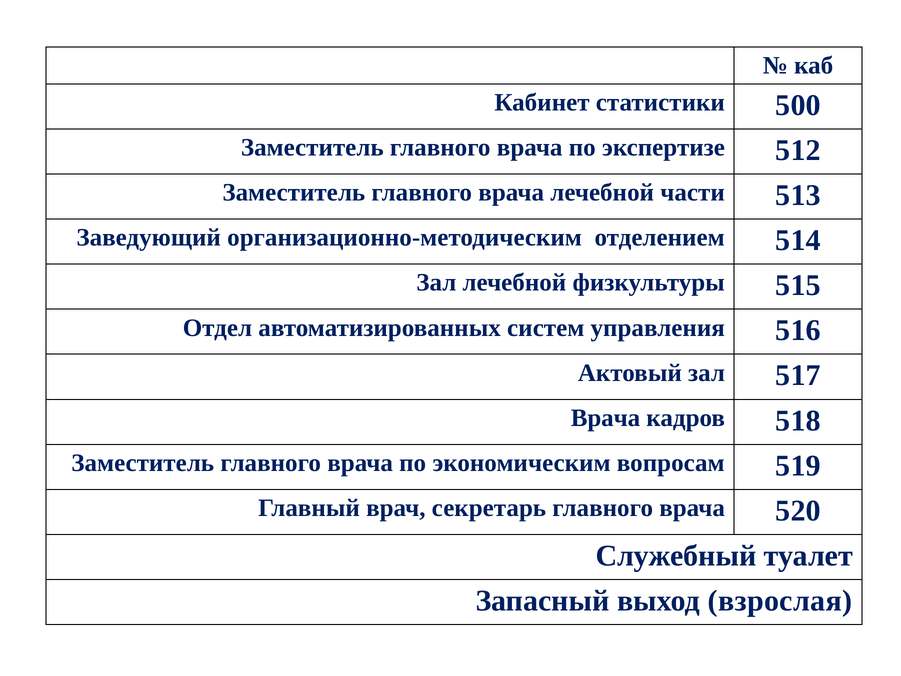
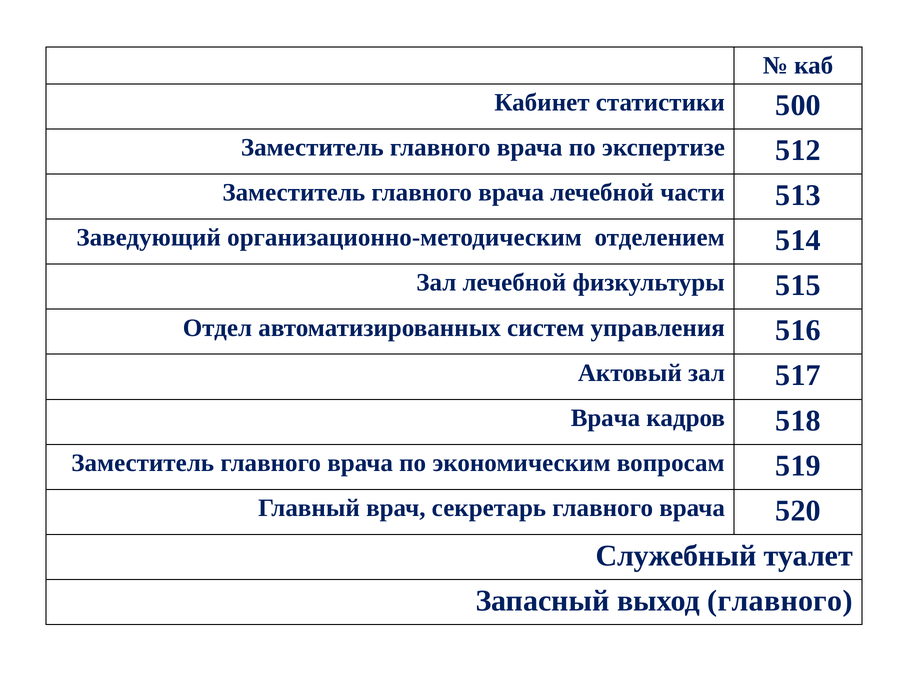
выход взрослая: взрослая -> главного
